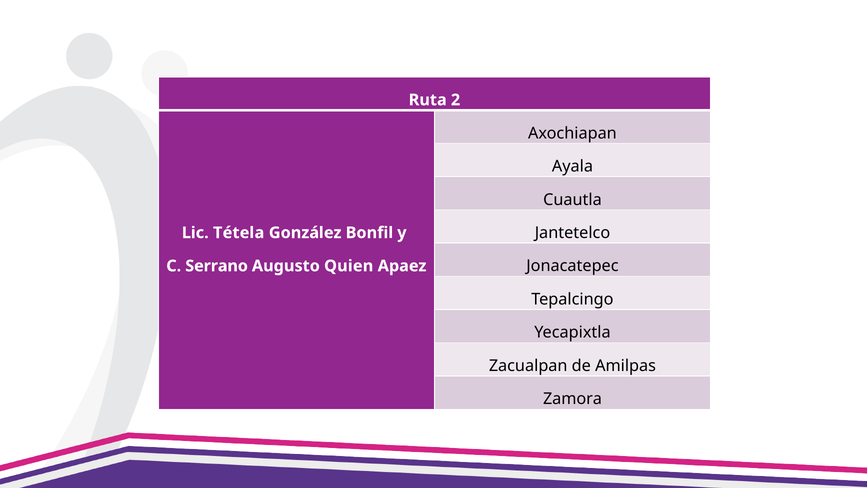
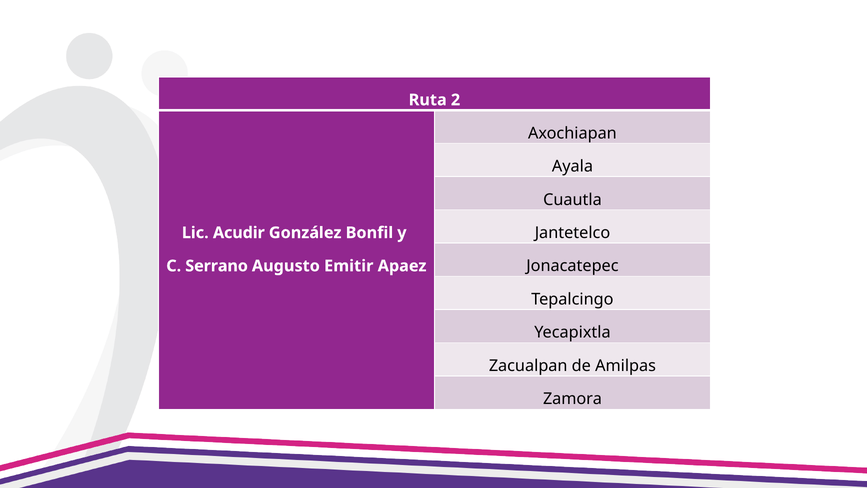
Tétela: Tétela -> Acudir
Quien: Quien -> Emitir
